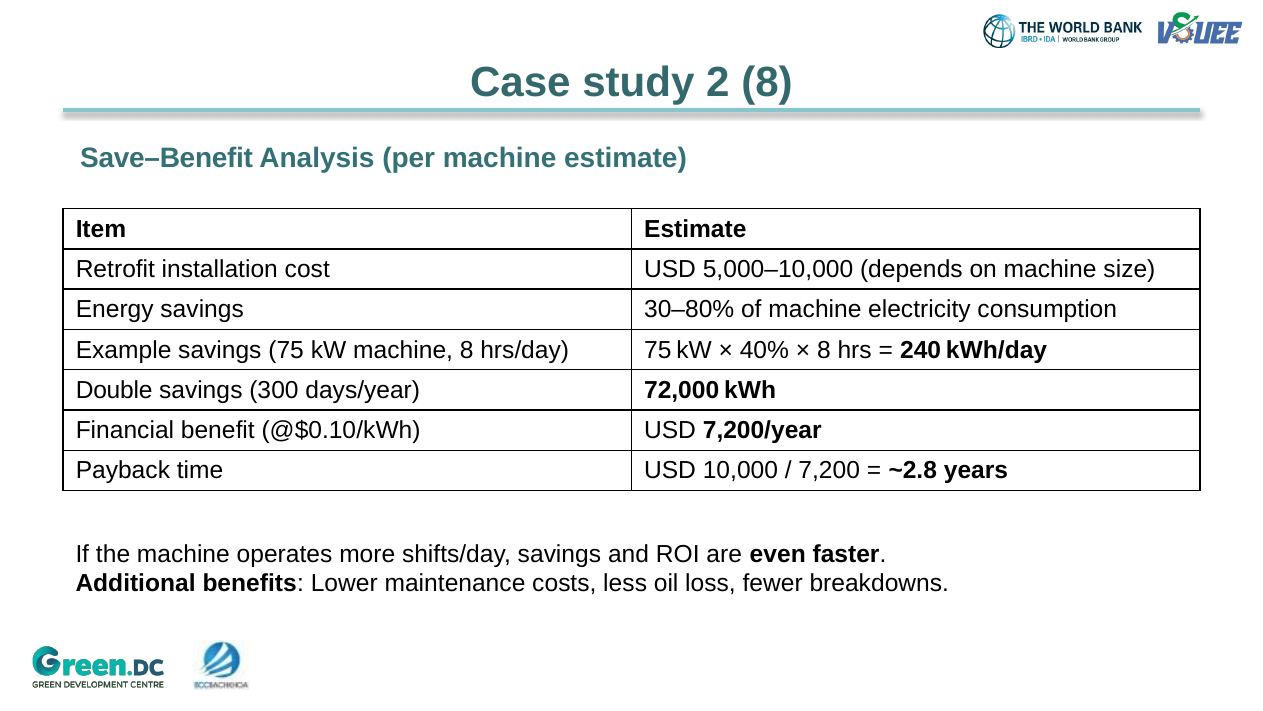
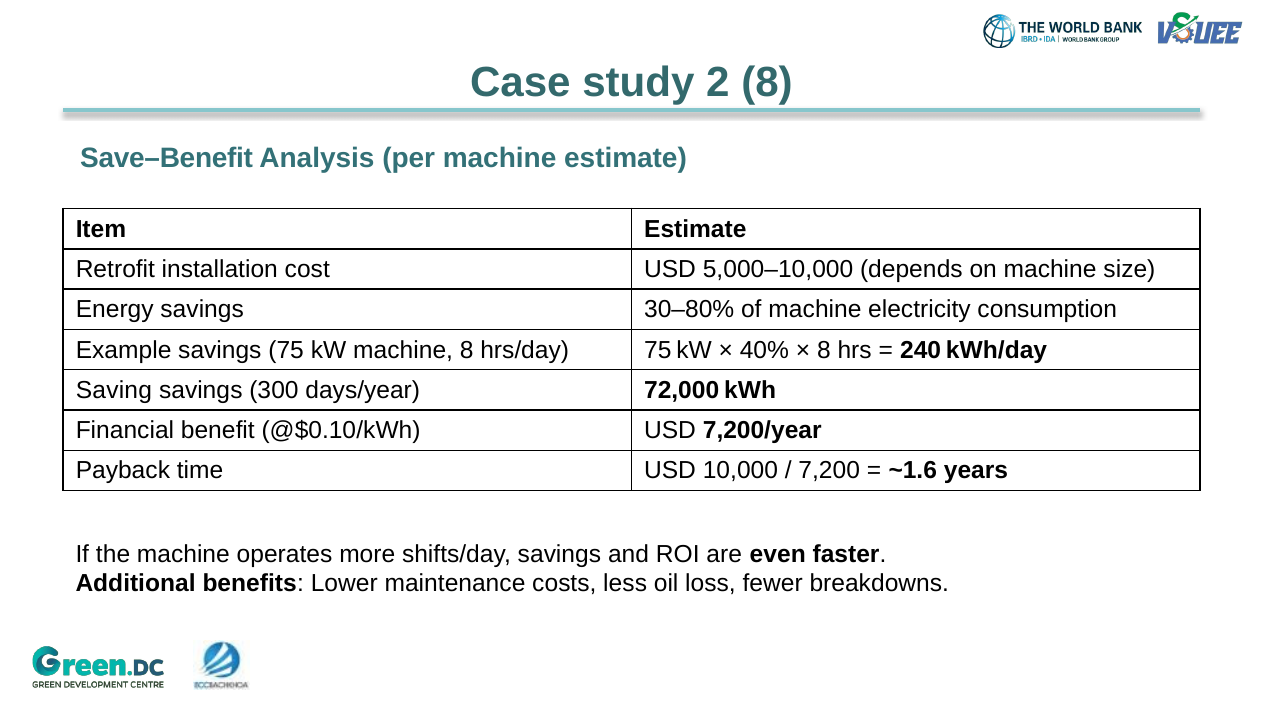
Double: Double -> Saving
~2.8: ~2.8 -> ~1.6
